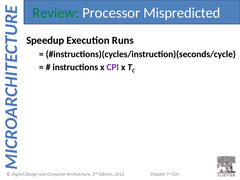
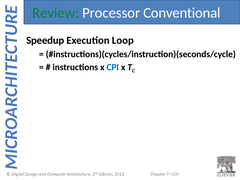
Mispredicted: Mispredicted -> Conventional
Runs: Runs -> Loop
CPI colour: purple -> blue
